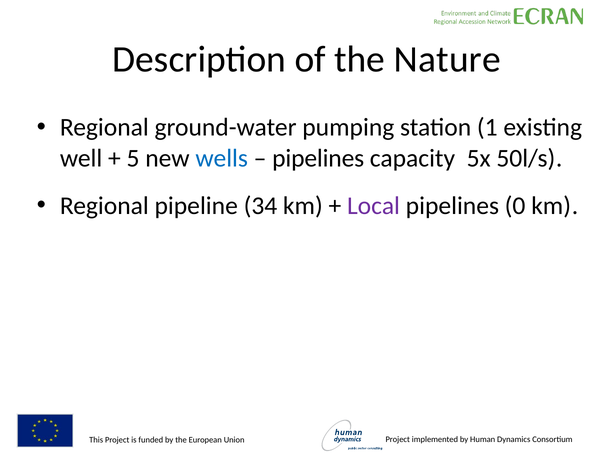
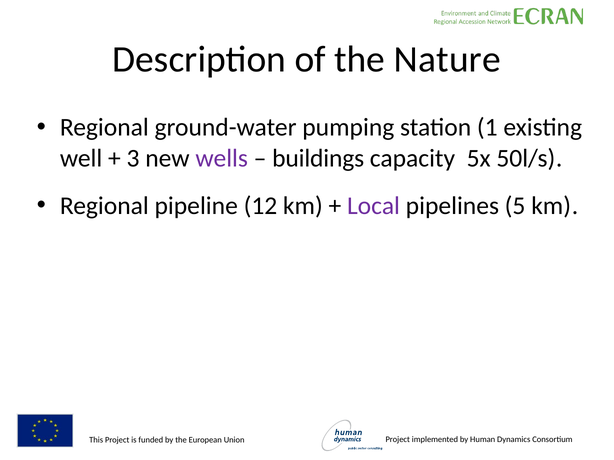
5: 5 -> 3
wells colour: blue -> purple
pipelines at (318, 158): pipelines -> buildings
34: 34 -> 12
0: 0 -> 5
